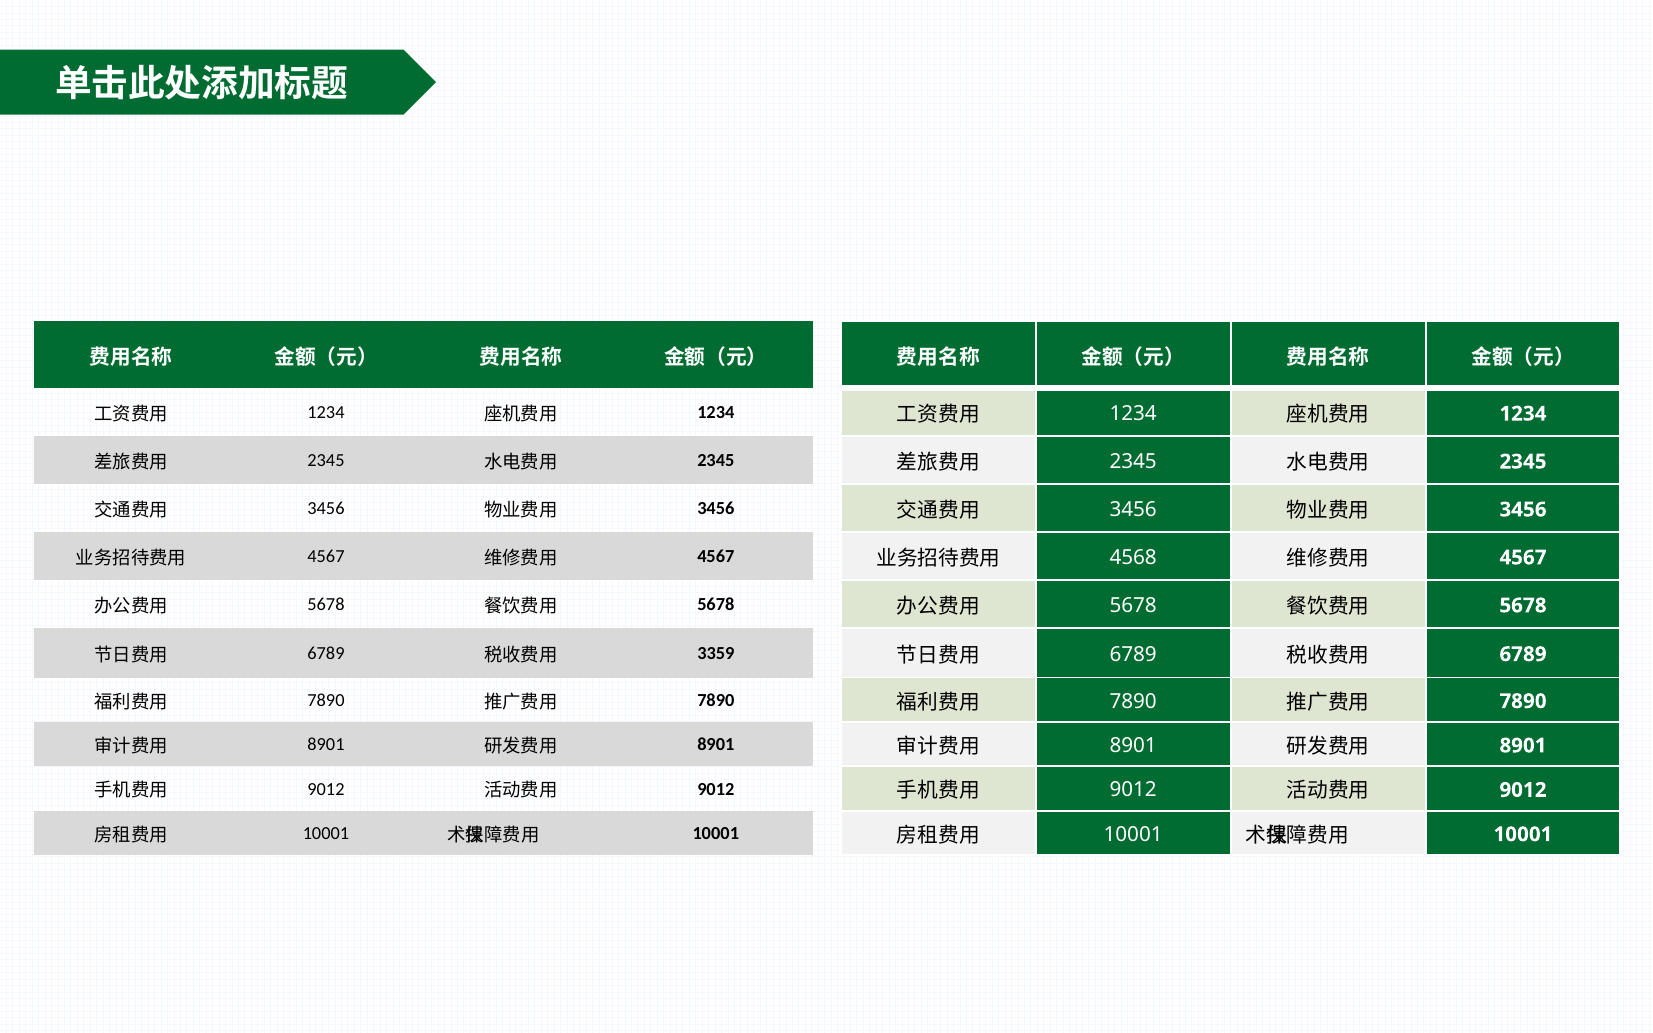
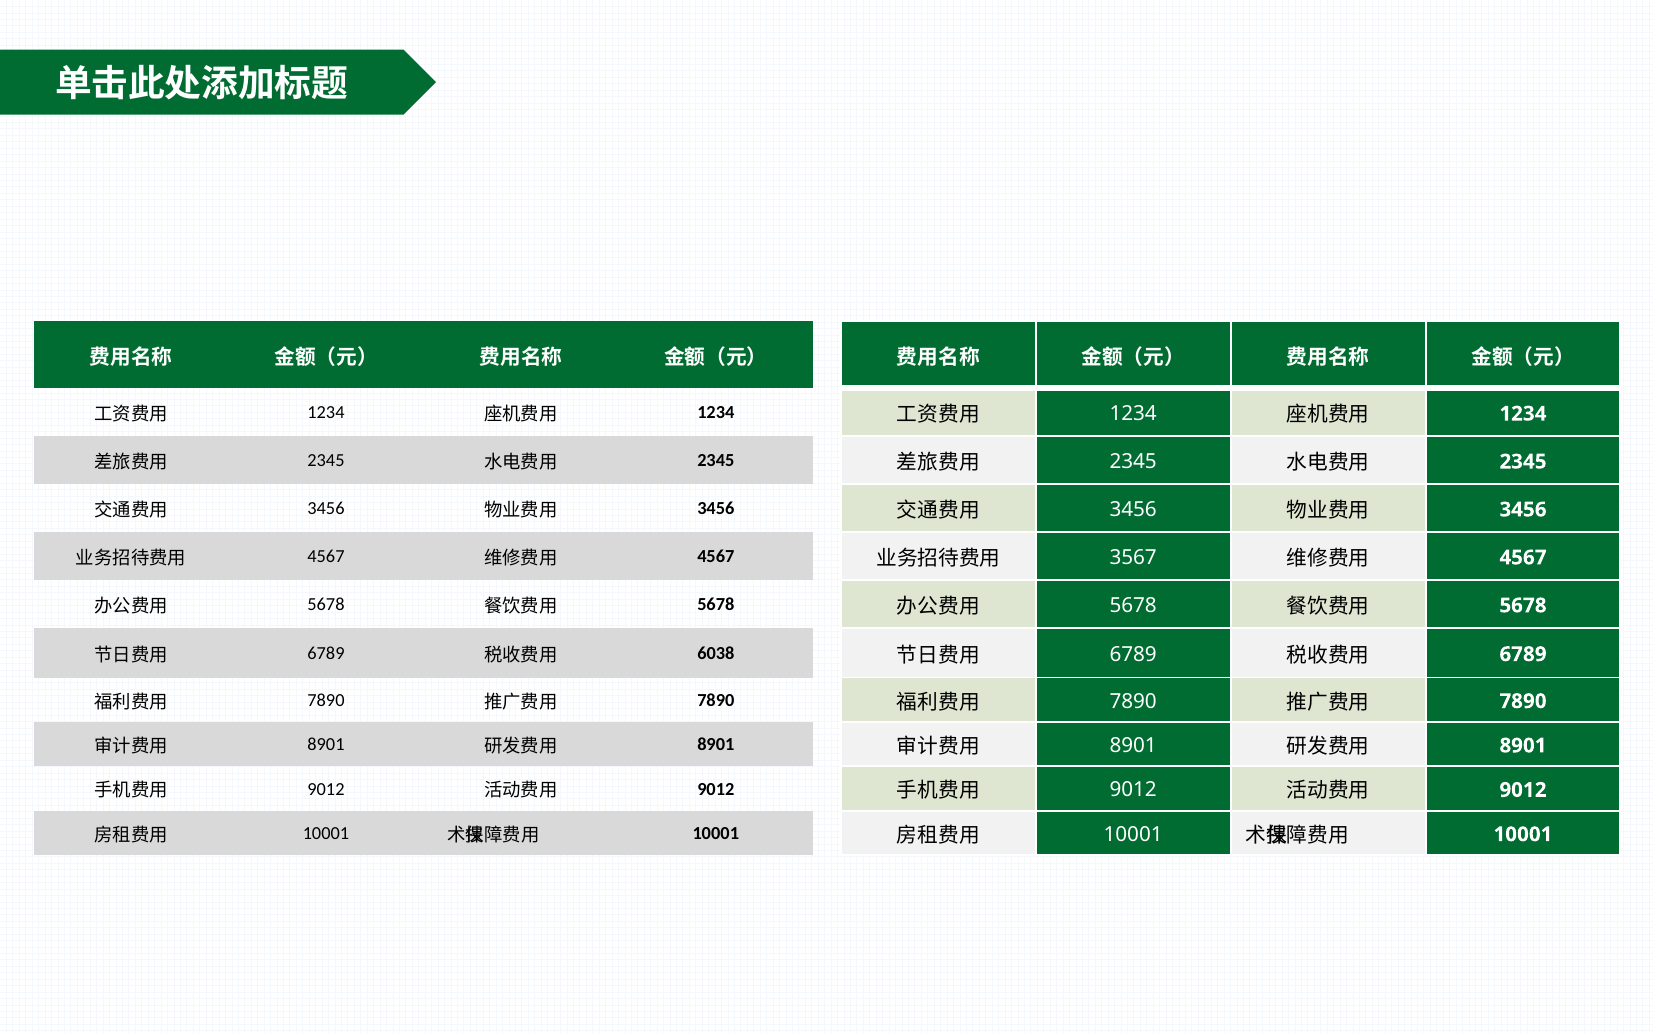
4568: 4568 -> 3567
3359: 3359 -> 6038
